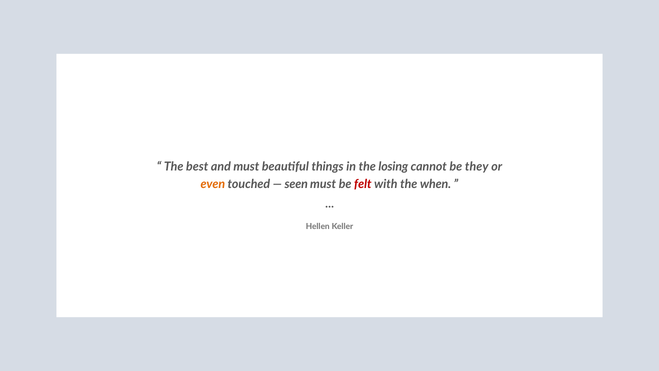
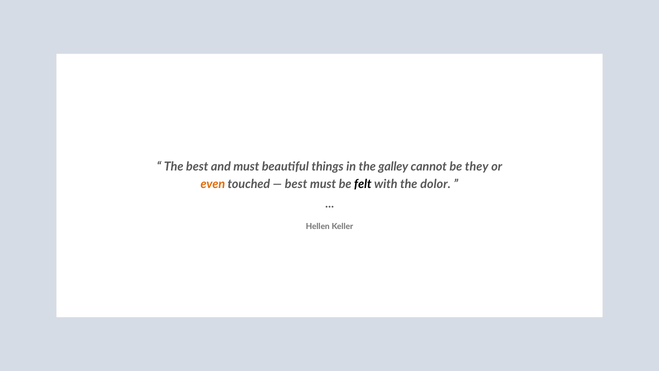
losing: losing -> galley
seen at (296, 184): seen -> best
felt colour: red -> black
when: when -> dolor
